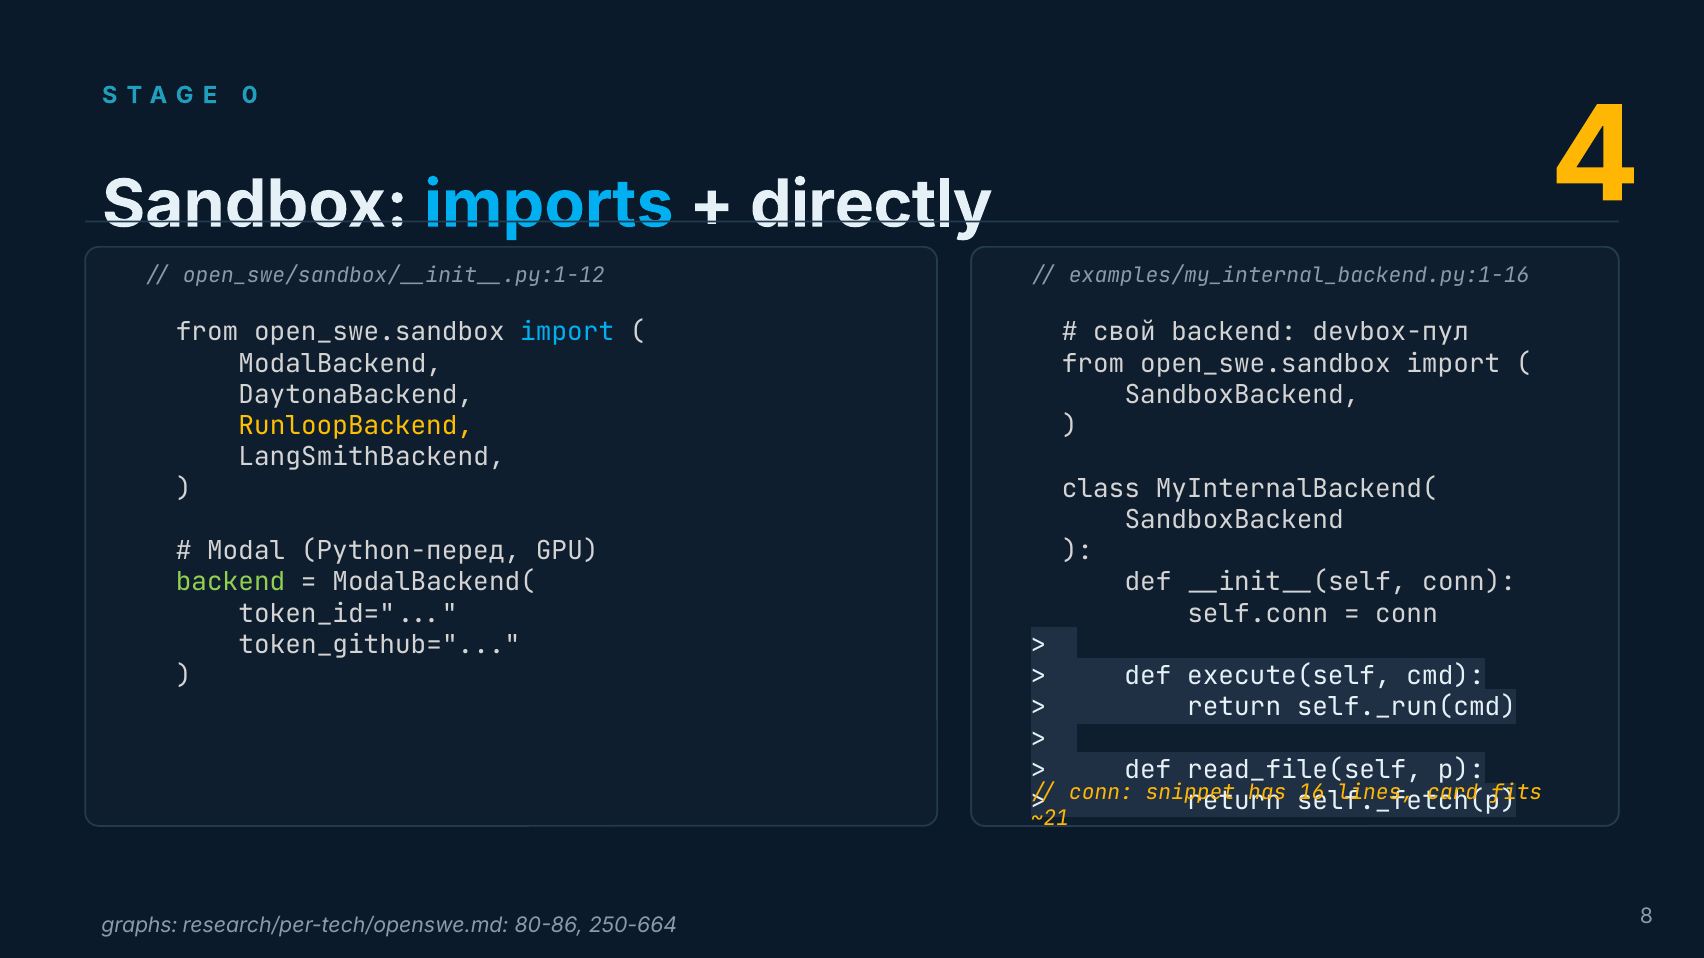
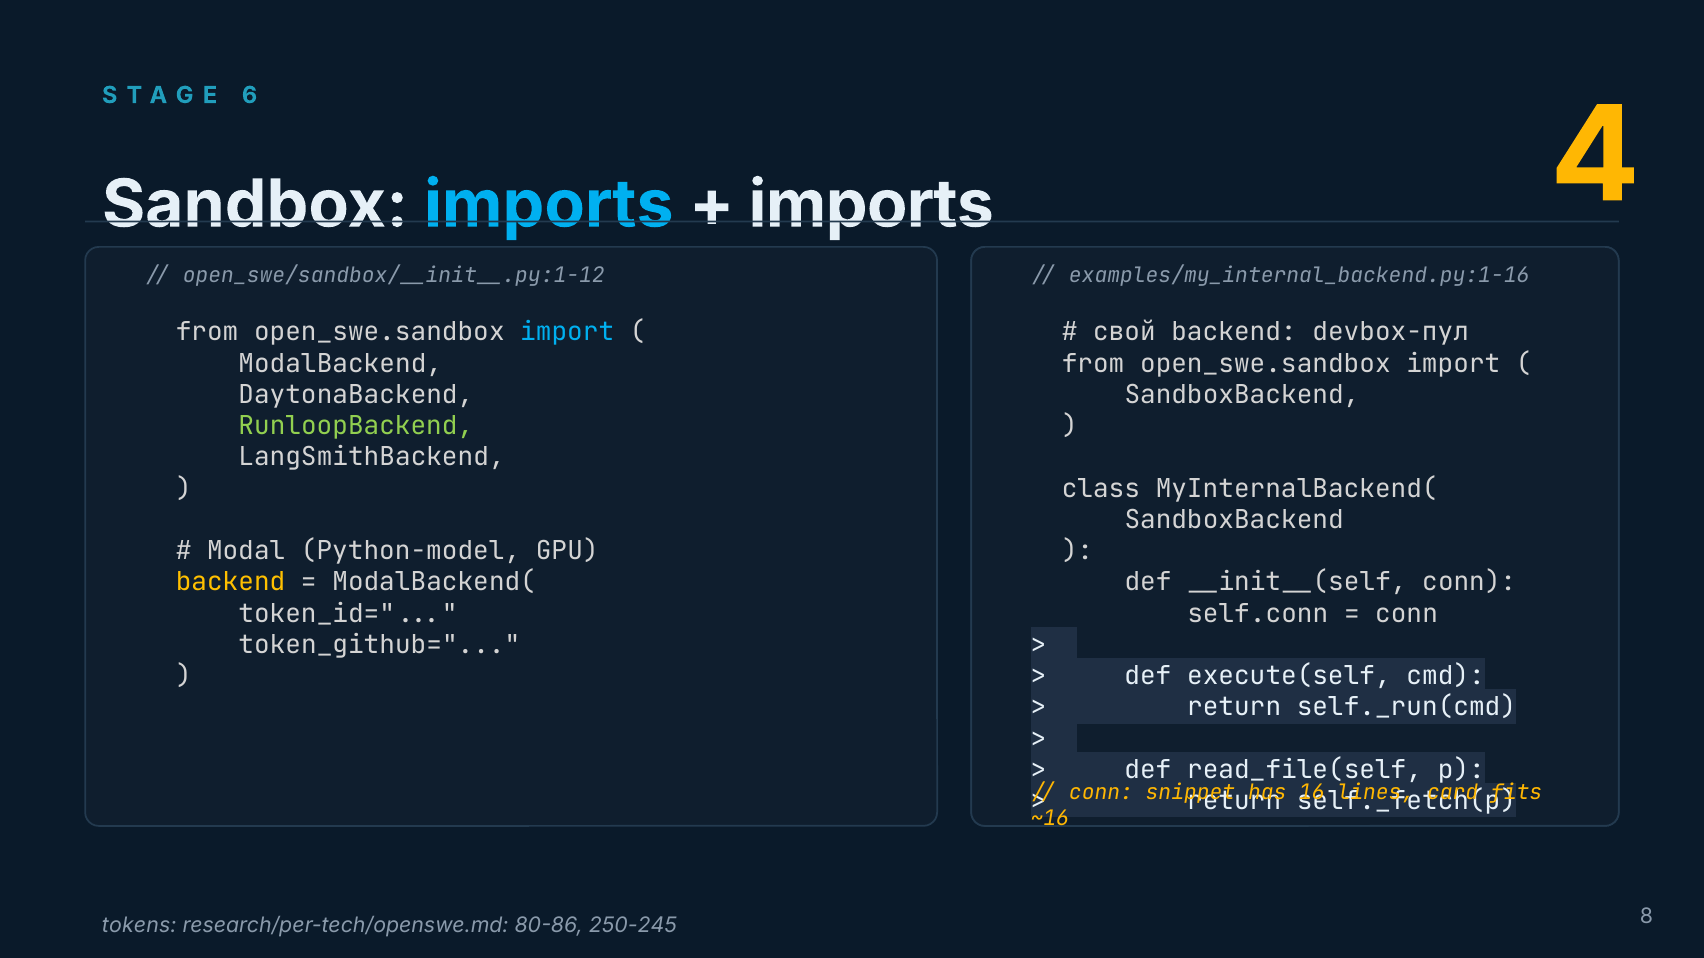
0: 0 -> 6
directly at (871, 205): directly -> imports
RunloopBackend colour: yellow -> light green
Python-перед: Python-перед -> Python-model
backend at (231, 583) colour: light green -> yellow
~21: ~21 -> ~16
graphs: graphs -> tokens
250-664: 250-664 -> 250-245
